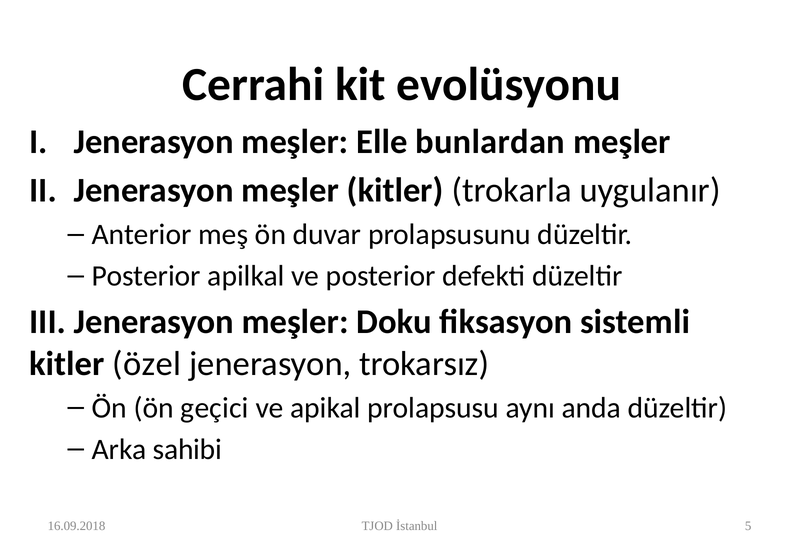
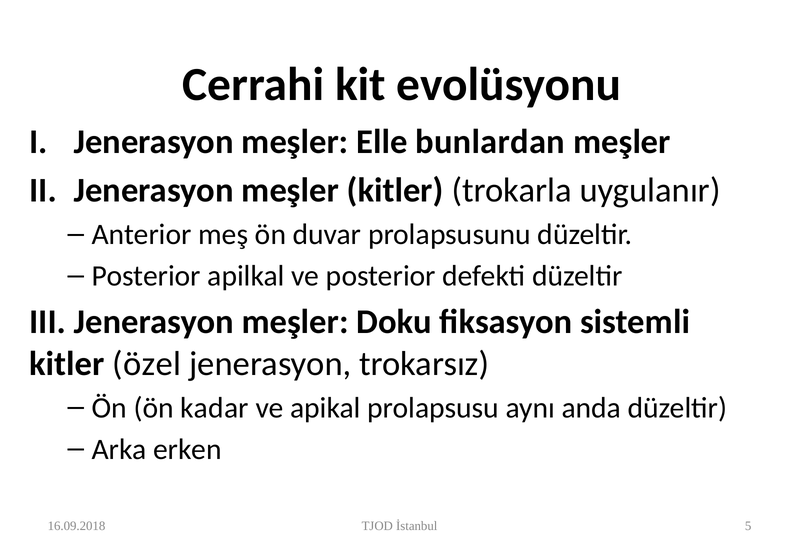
geçici: geçici -> kadar
sahibi: sahibi -> erken
